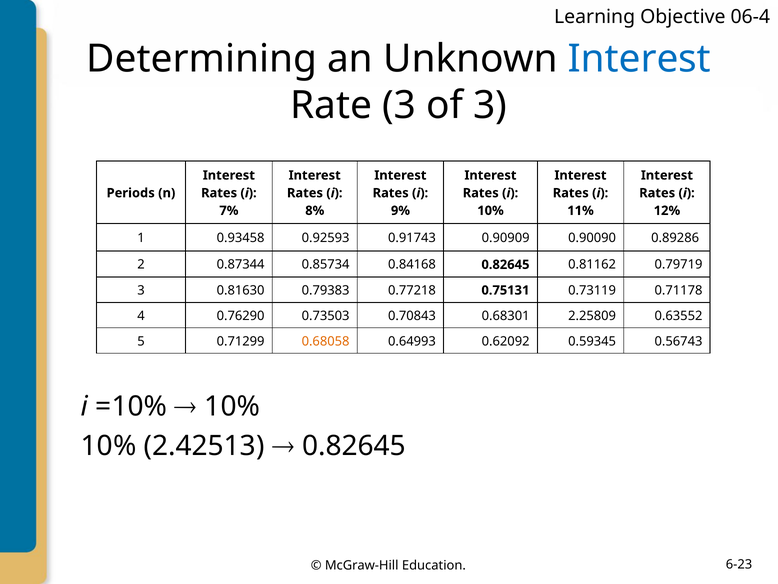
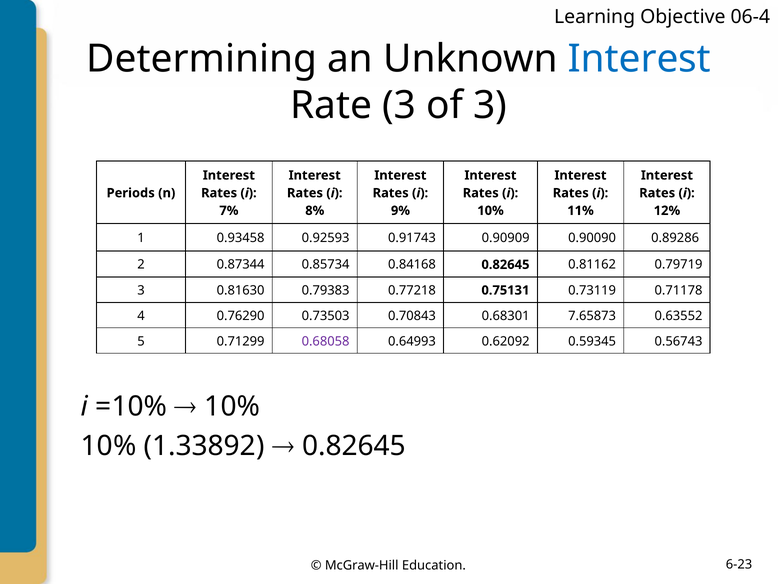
2.25809: 2.25809 -> 7.65873
0.68058 colour: orange -> purple
2.42513: 2.42513 -> 1.33892
